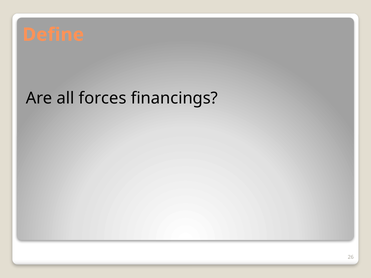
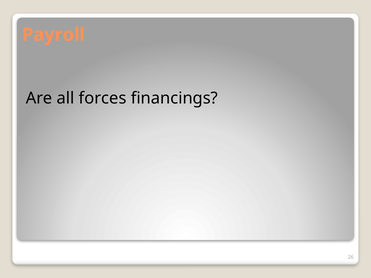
Define: Define -> Payroll
